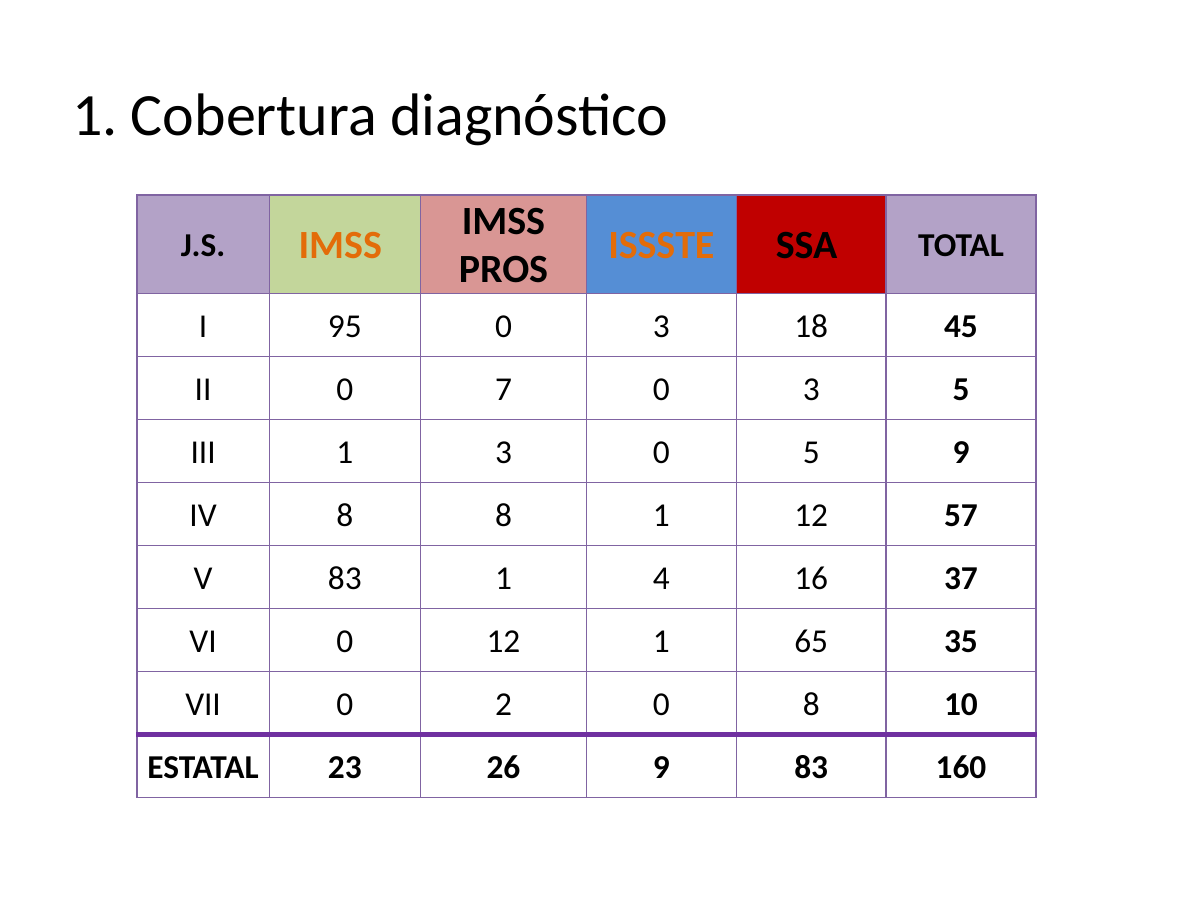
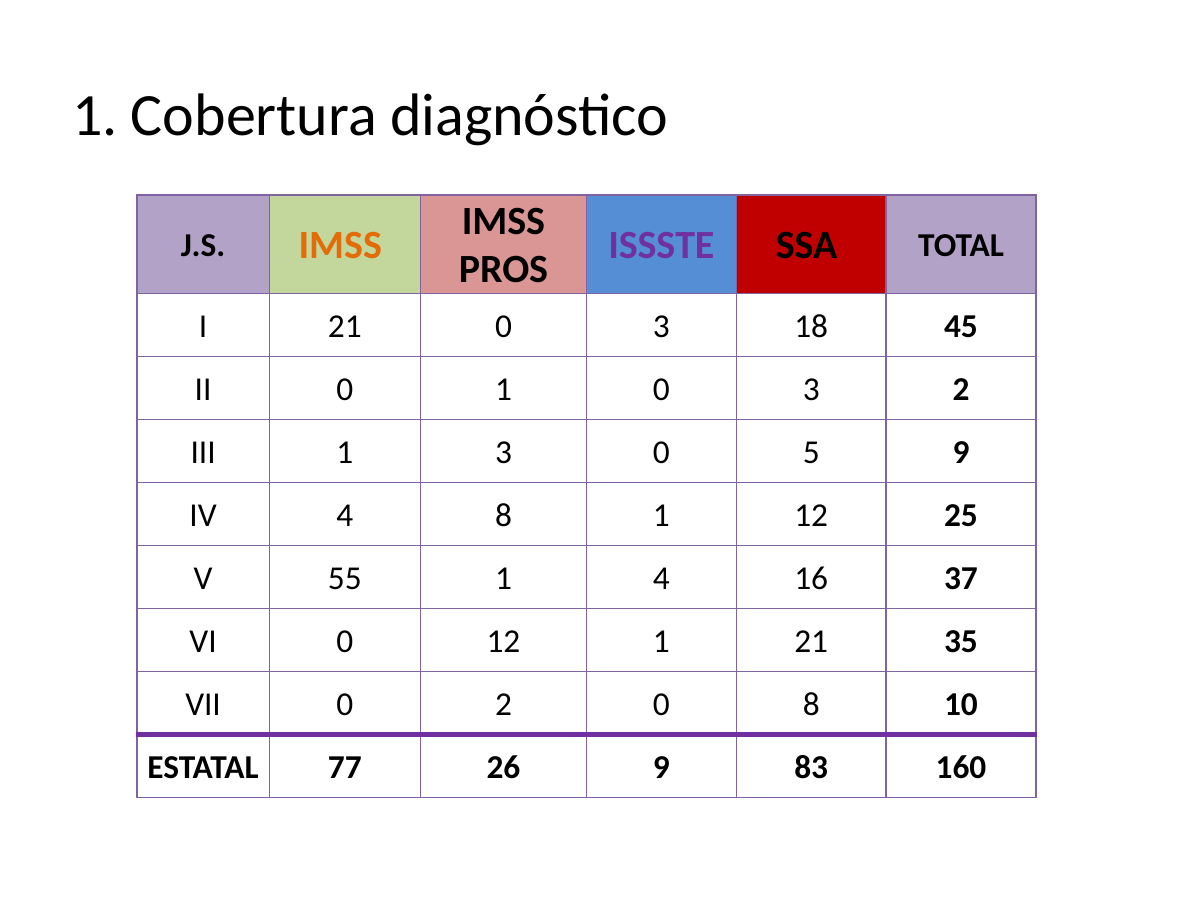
ISSSTE colour: orange -> purple
I 95: 95 -> 21
0 7: 7 -> 1
3 5: 5 -> 2
IV 8: 8 -> 4
57: 57 -> 25
V 83: 83 -> 55
1 65: 65 -> 21
23: 23 -> 77
